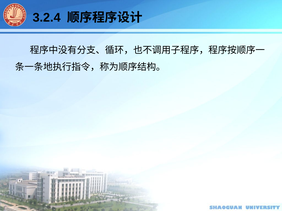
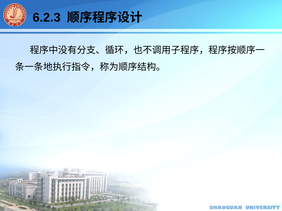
3.2.4: 3.2.4 -> 6.2.3
